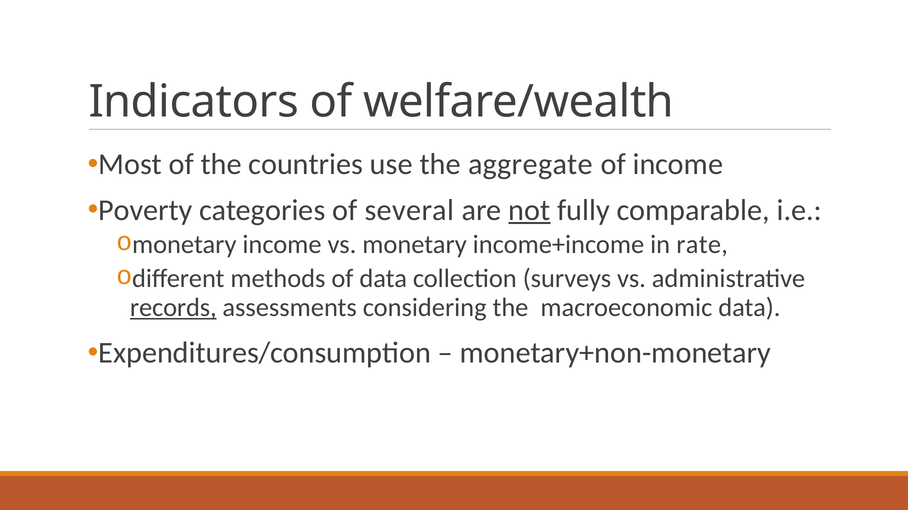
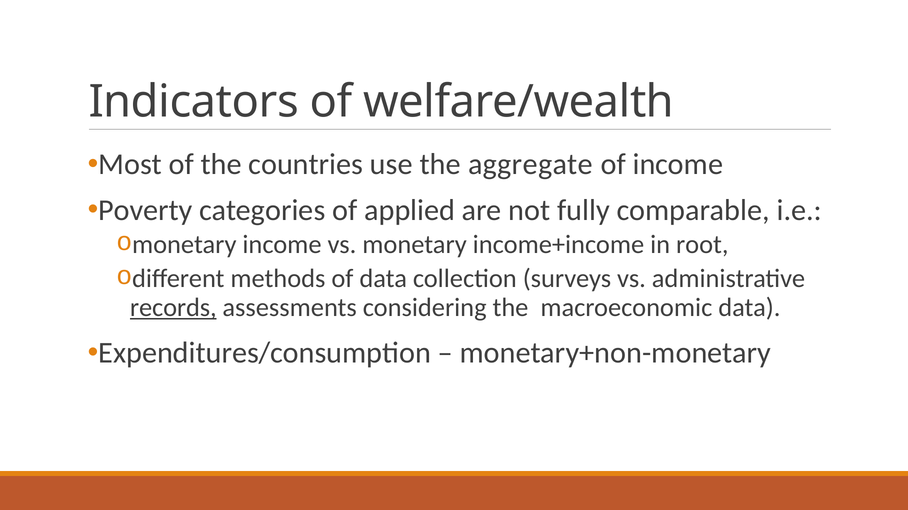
several: several -> applied
not underline: present -> none
rate: rate -> root
